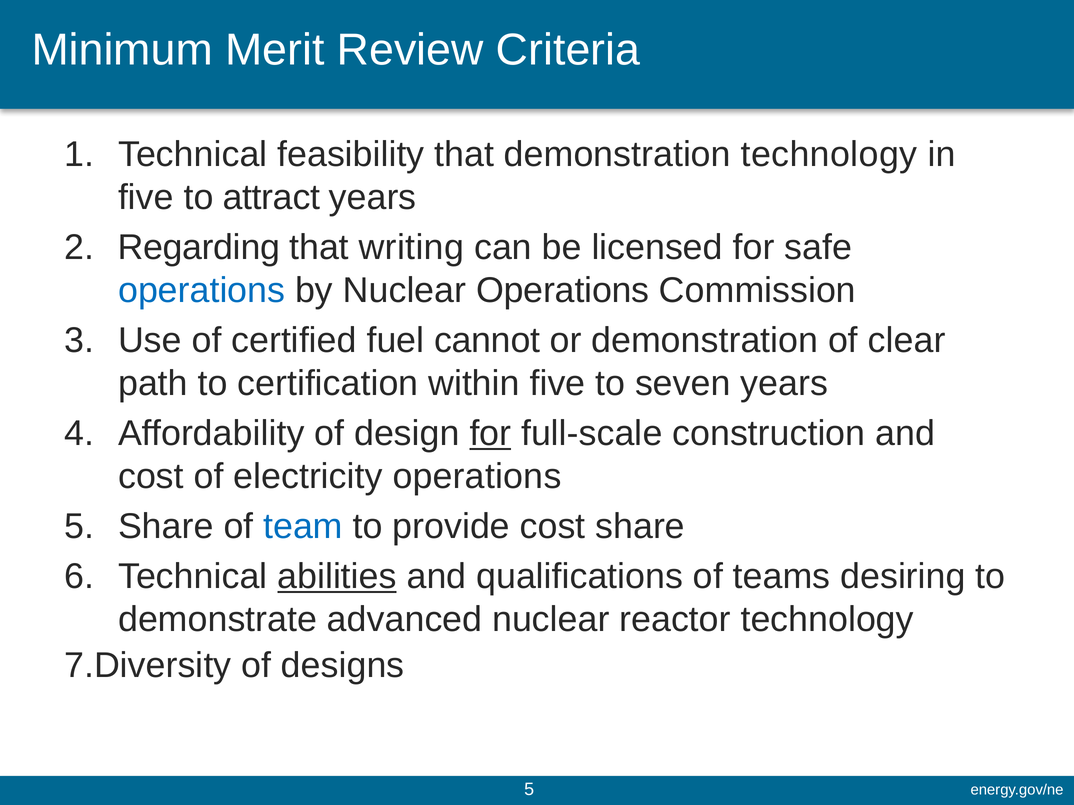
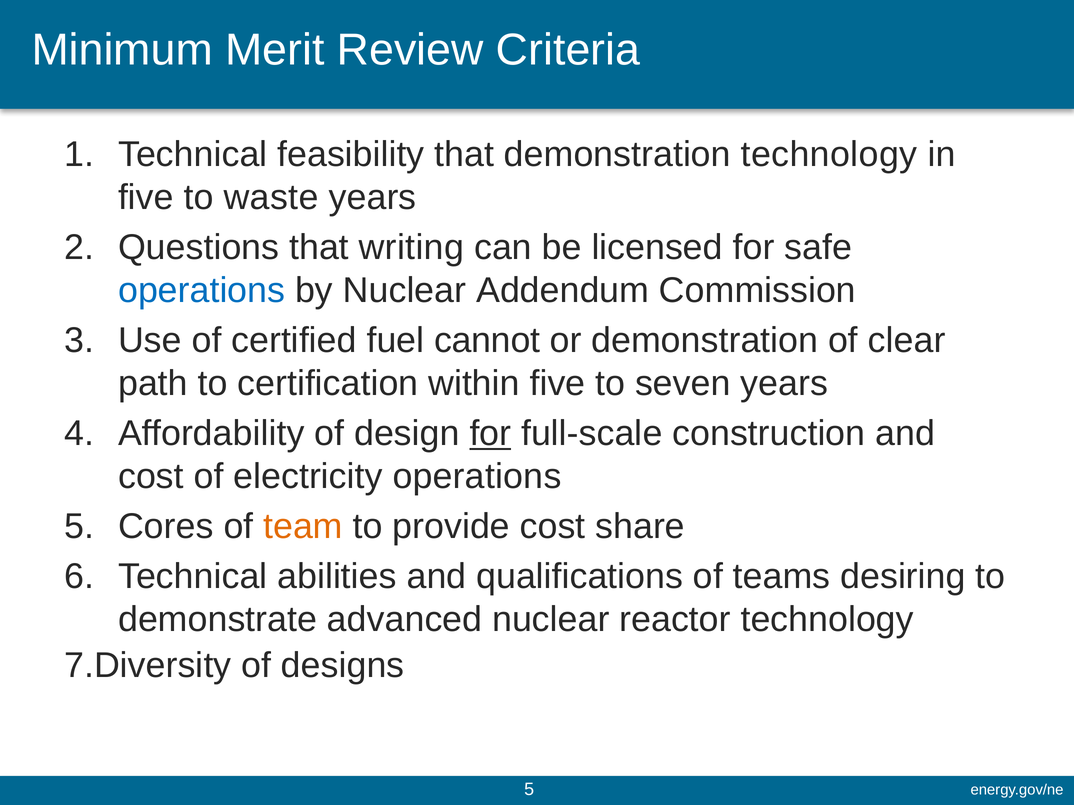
attract: attract -> waste
Regarding: Regarding -> Questions
Nuclear Operations: Operations -> Addendum
Share at (166, 527): Share -> Cores
team colour: blue -> orange
abilities underline: present -> none
